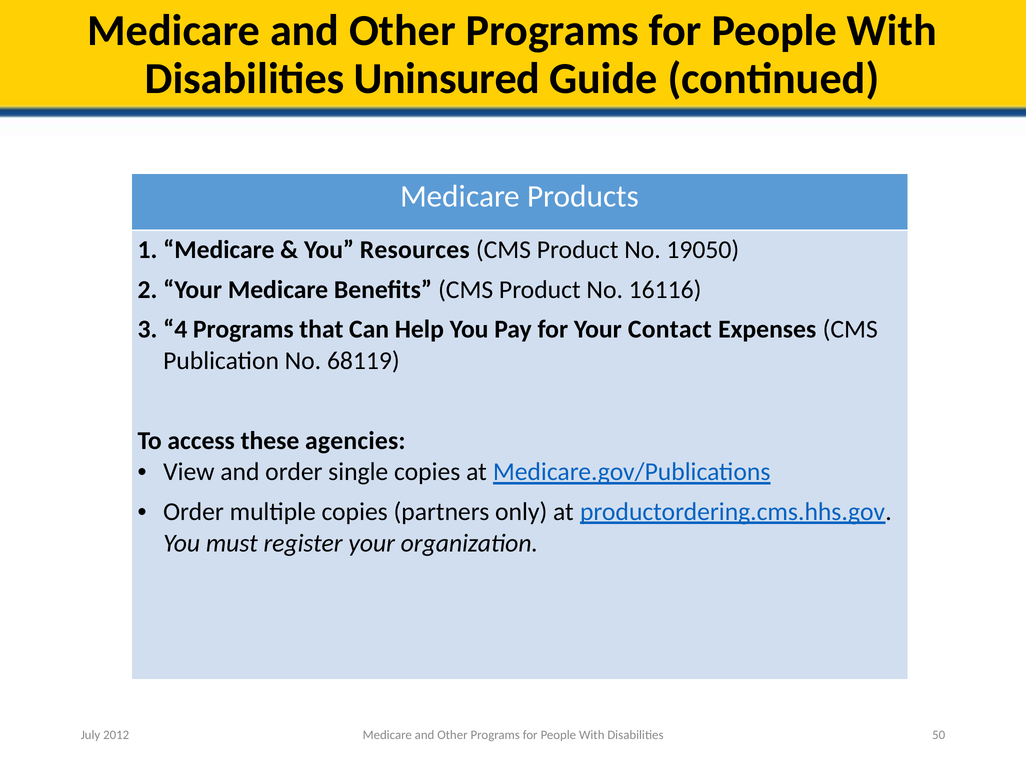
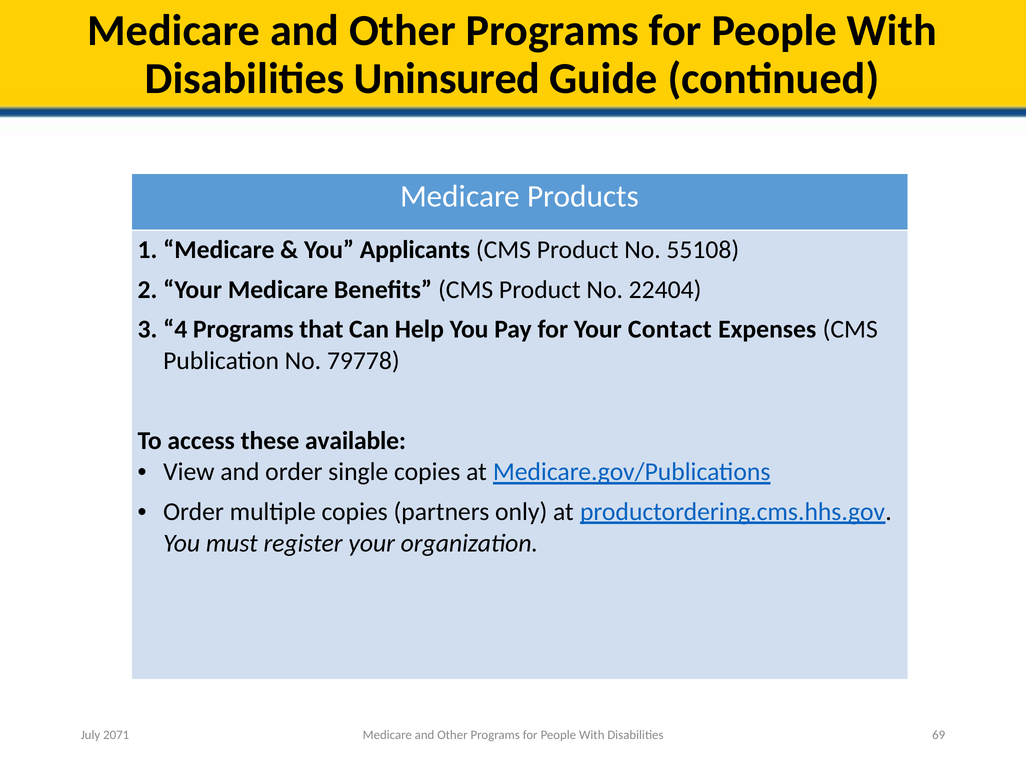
Resources: Resources -> Applicants
19050: 19050 -> 55108
16116: 16116 -> 22404
68119: 68119 -> 79778
agencies: agencies -> available
50: 50 -> 69
2012: 2012 -> 2071
